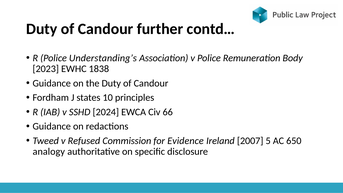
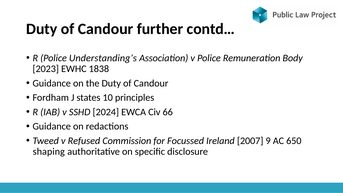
Evidence: Evidence -> Focussed
5: 5 -> 9
analogy: analogy -> shaping
